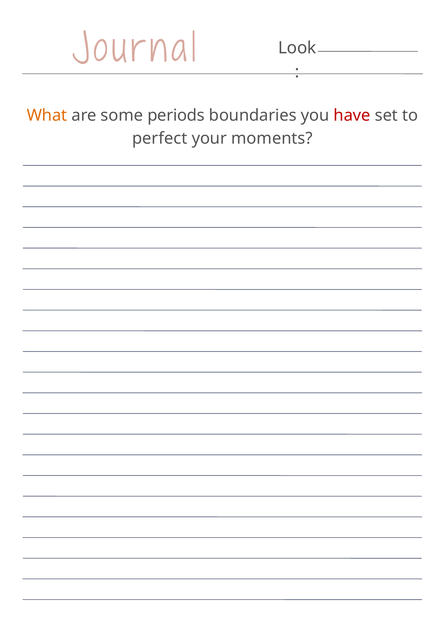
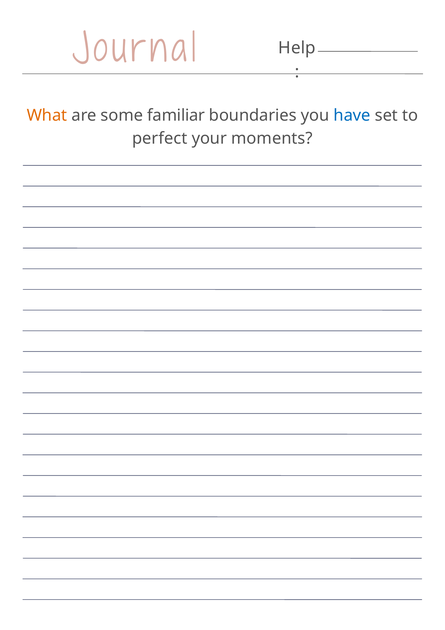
Look: Look -> Help
periods: periods -> familiar
have colour: red -> blue
